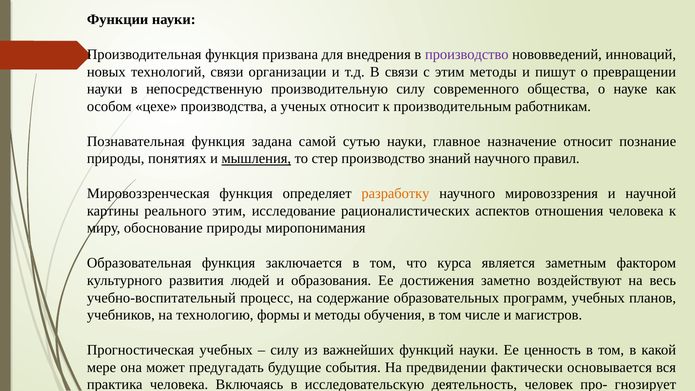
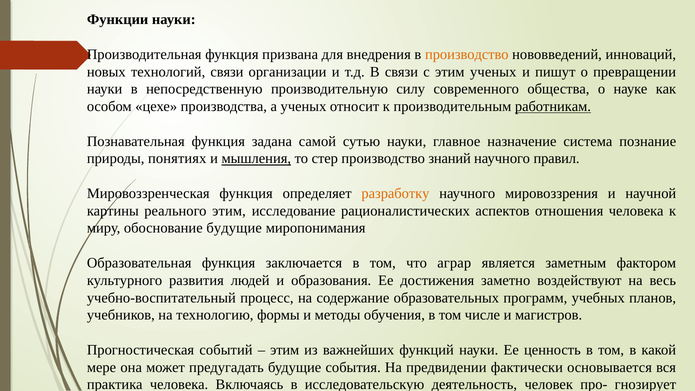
производство at (467, 54) colour: purple -> orange
этим методы: методы -> ученых
работникам underline: none -> present
назначение относит: относит -> система
обоснование природы: природы -> будущие
курса: курса -> аграр
Прогностическая учебных: учебных -> событий
силу at (285, 350): силу -> этим
